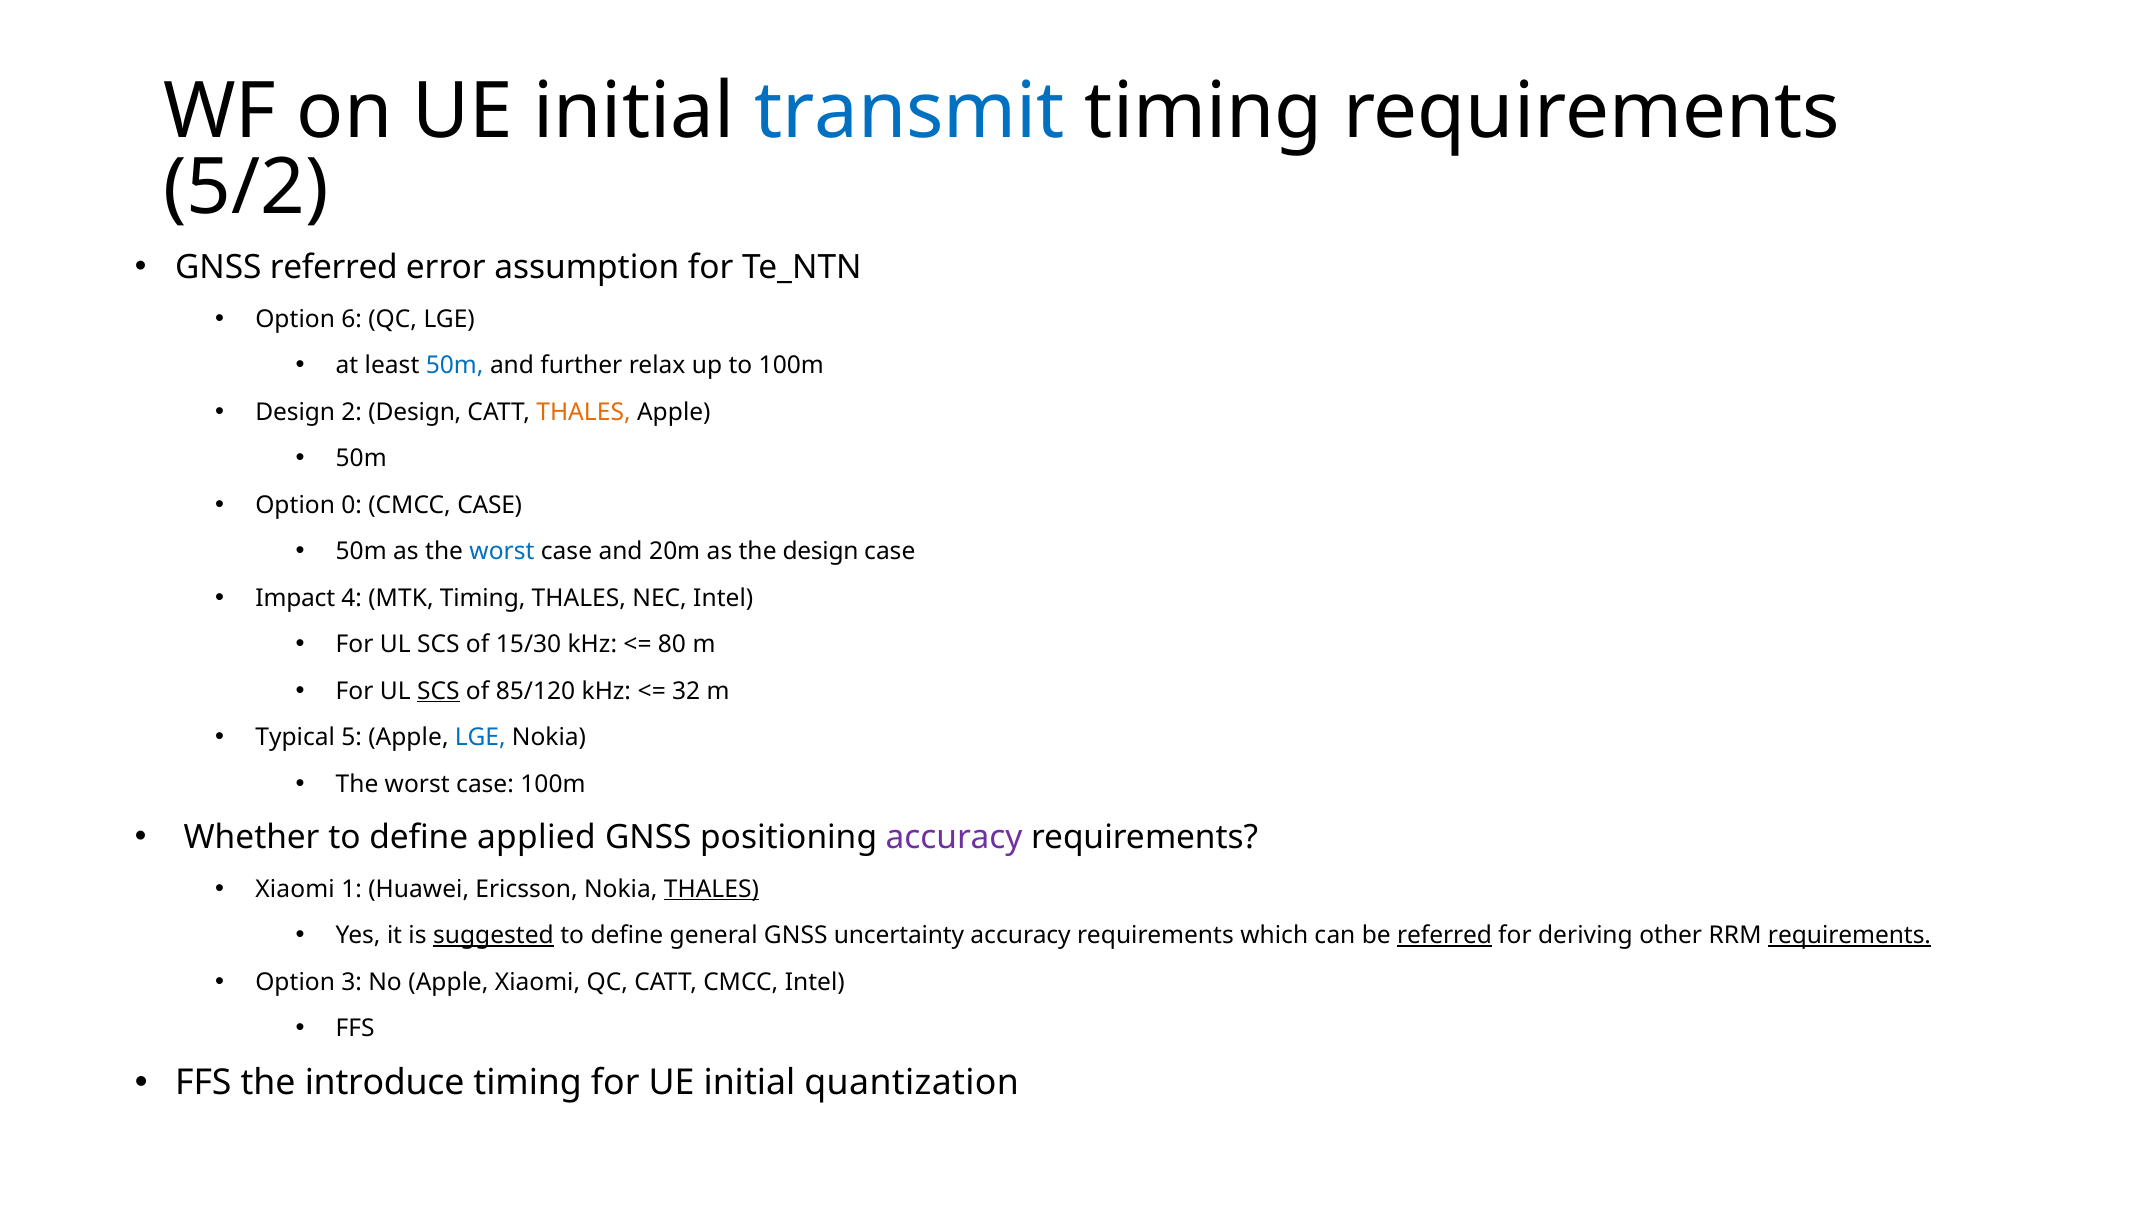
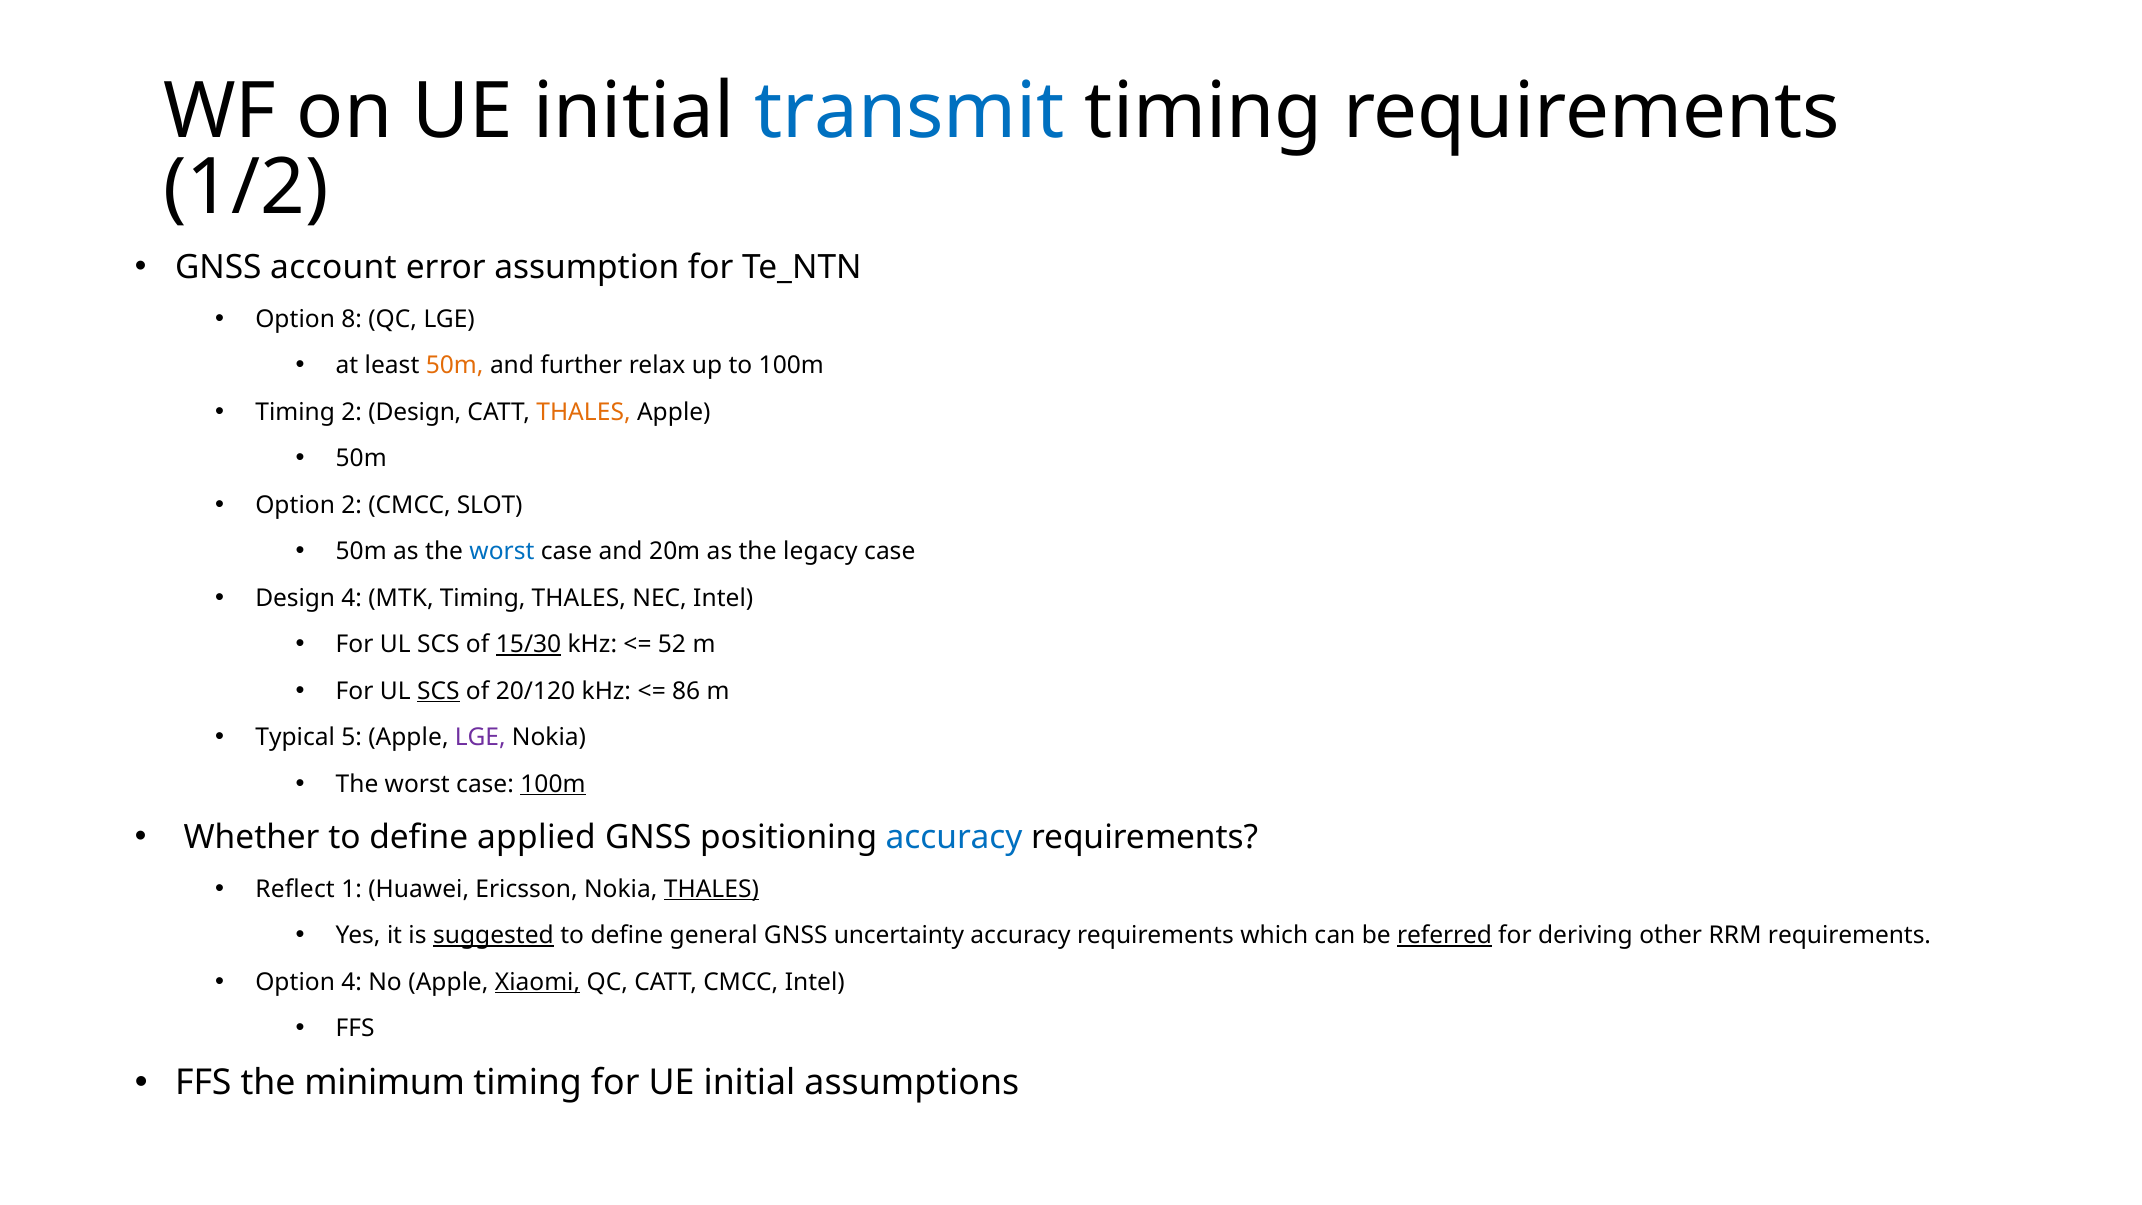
5/2: 5/2 -> 1/2
GNSS referred: referred -> account
6: 6 -> 8
50m at (455, 366) colour: blue -> orange
Design at (295, 412): Design -> Timing
Option 0: 0 -> 2
CMCC CASE: CASE -> SLOT
the design: design -> legacy
Impact at (295, 598): Impact -> Design
15/30 underline: none -> present
80: 80 -> 52
85/120: 85/120 -> 20/120
32: 32 -> 86
LGE at (480, 738) colour: blue -> purple
100m at (553, 784) underline: none -> present
accuracy at (954, 837) colour: purple -> blue
Xiaomi at (295, 889): Xiaomi -> Reflect
requirements at (1850, 935) underline: present -> none
Option 3: 3 -> 4
Xiaomi at (538, 982) underline: none -> present
introduce: introduce -> minimum
quantization: quantization -> assumptions
